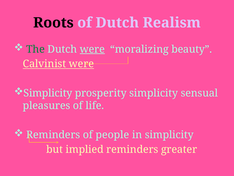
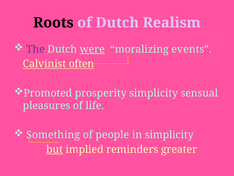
The colour: green -> purple
beauty: beauty -> events
Calvinist were: were -> often
Simplicity at (48, 93): Simplicity -> Promoted
Reminders at (53, 134): Reminders -> Something
but underline: none -> present
